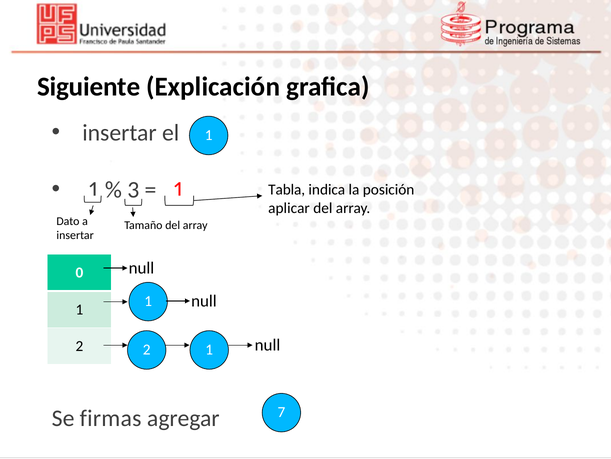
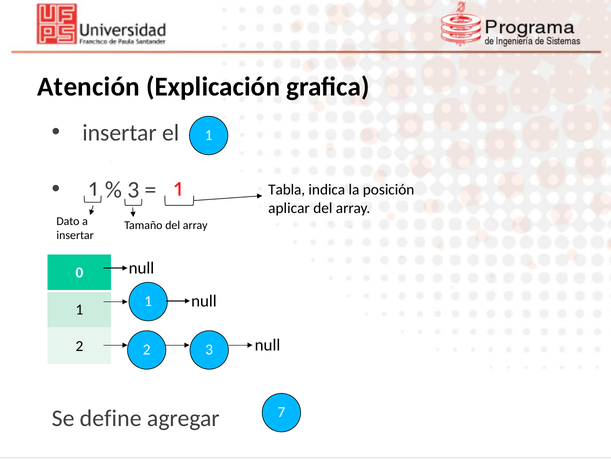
Siguiente: Siguiente -> Atención
2 1: 1 -> 3
firmas: firmas -> define
